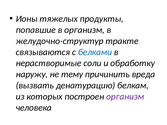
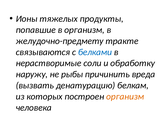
желудочно-структур: желудочно-структур -> желудочно-предмету
тему: тему -> рыбы
организм at (125, 97) colour: purple -> orange
